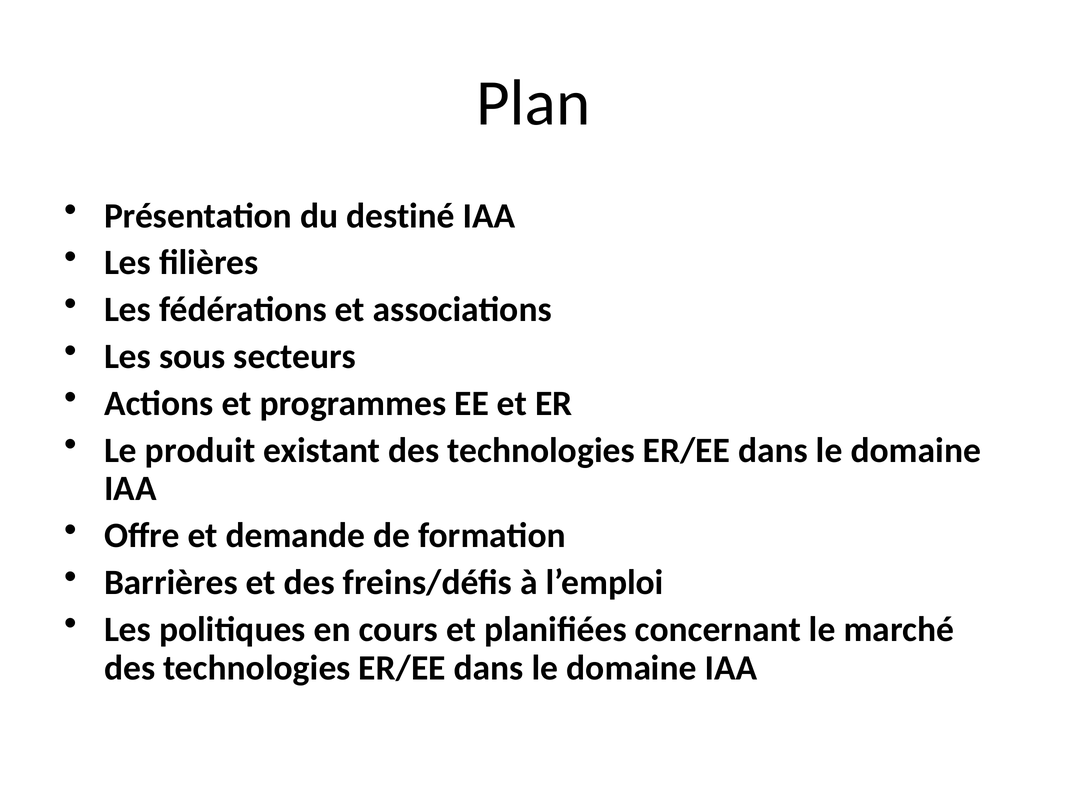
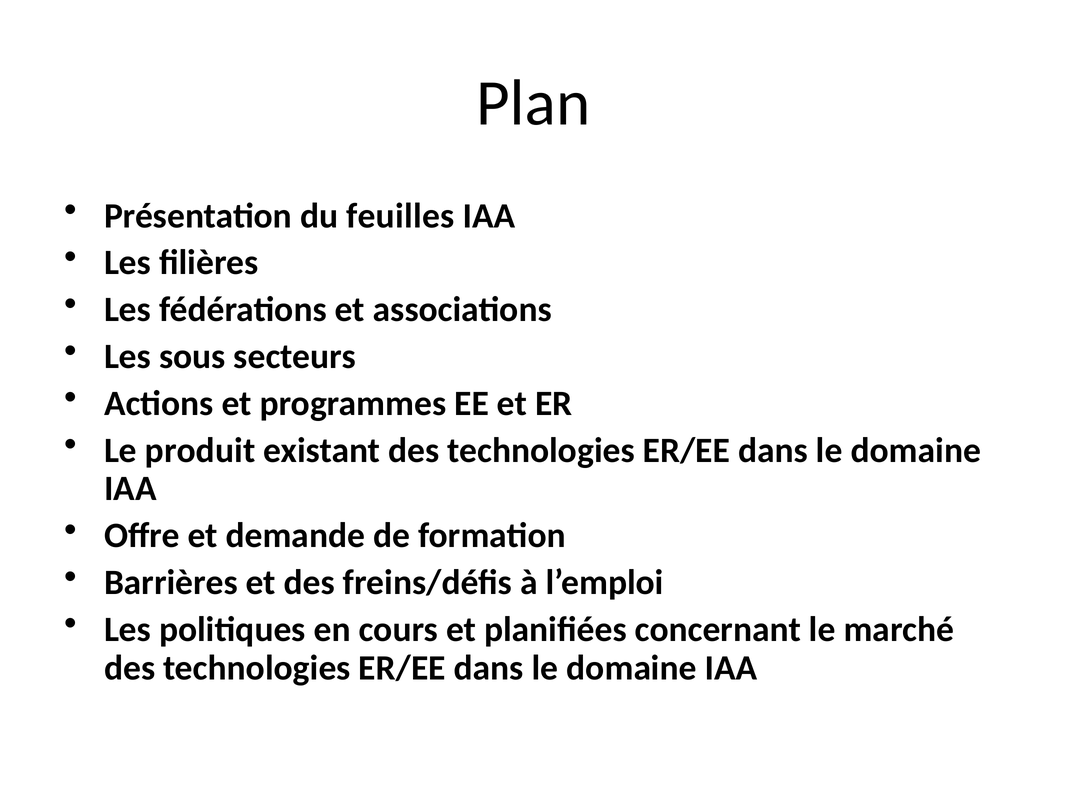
destiné: destiné -> feuilles
